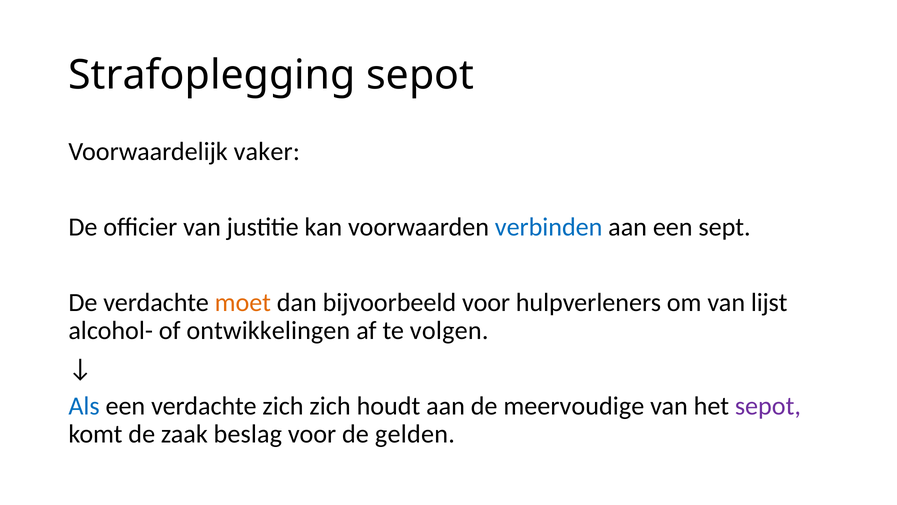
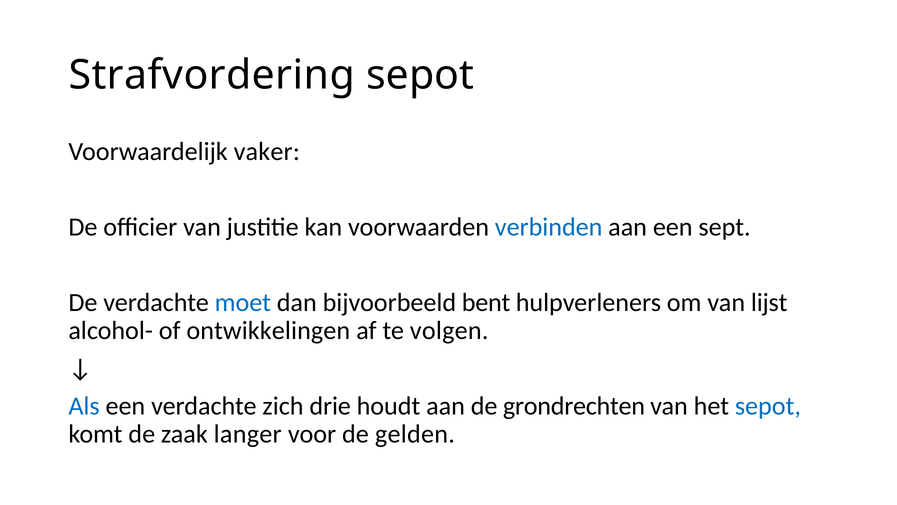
Strafoplegging: Strafoplegging -> Strafvordering
moet colour: orange -> blue
bijvoorbeeld voor: voor -> bent
zich zich: zich -> drie
meervoudige: meervoudige -> grondrechten
sepot at (768, 406) colour: purple -> blue
beslag: beslag -> langer
